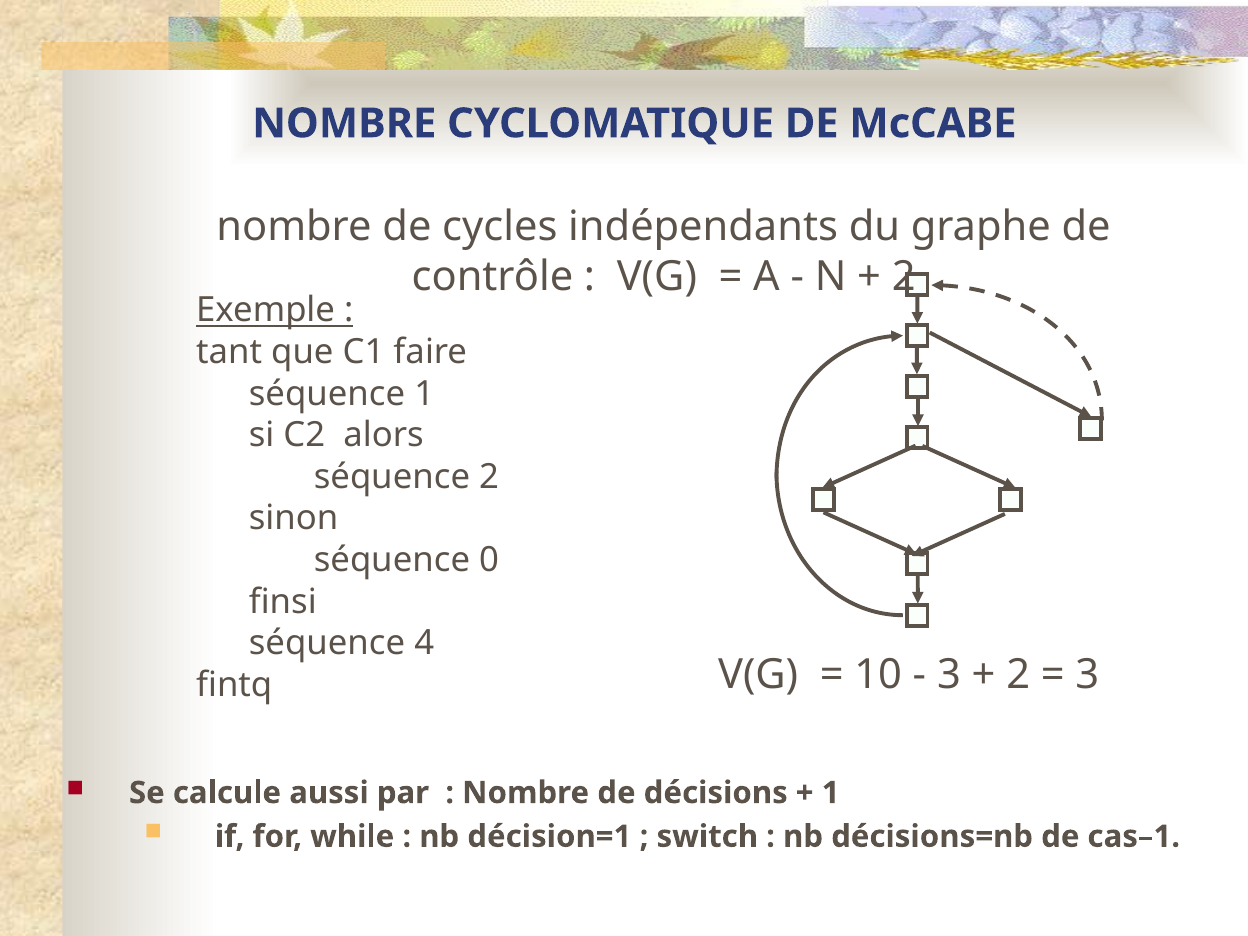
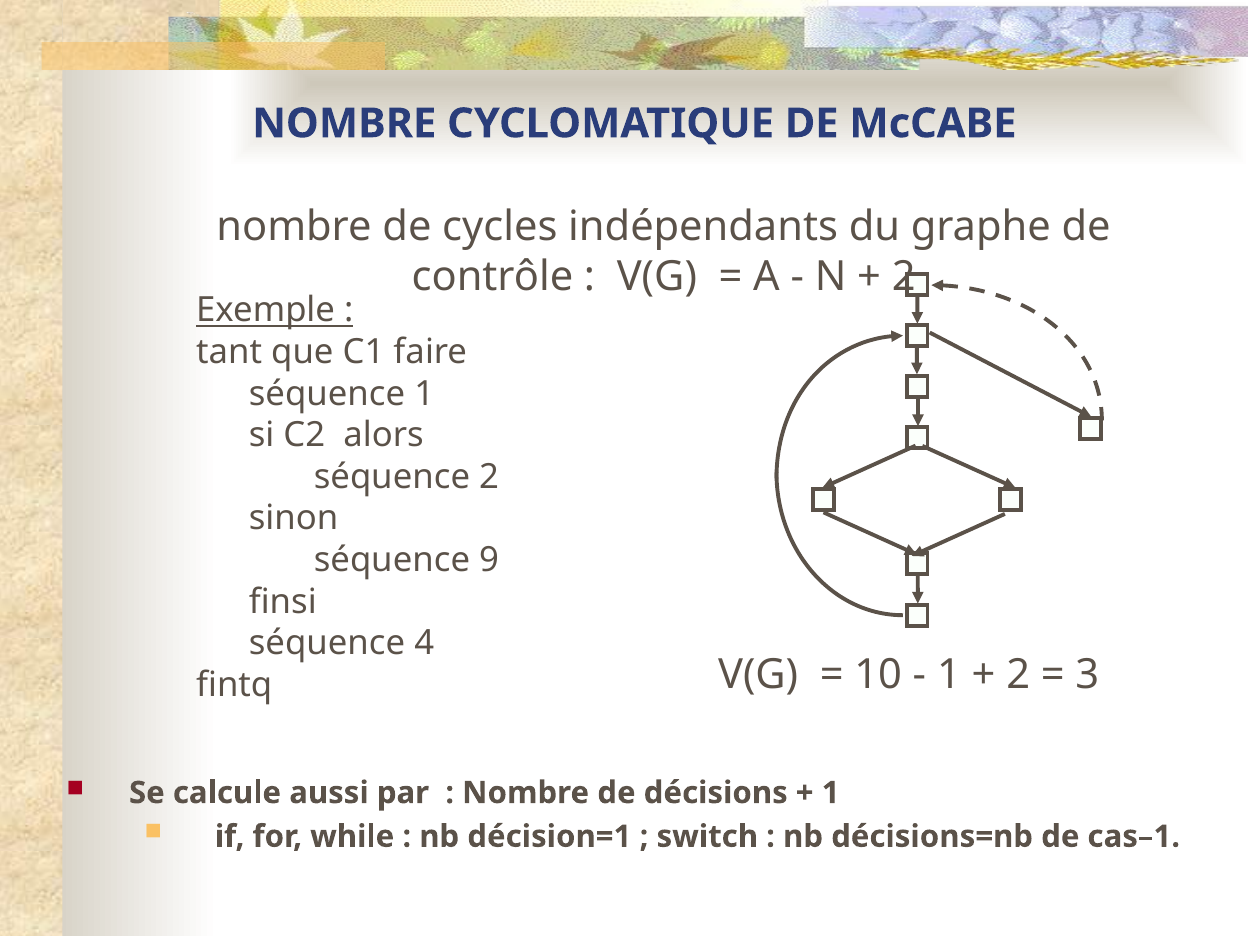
0: 0 -> 9
3 at (949, 674): 3 -> 1
